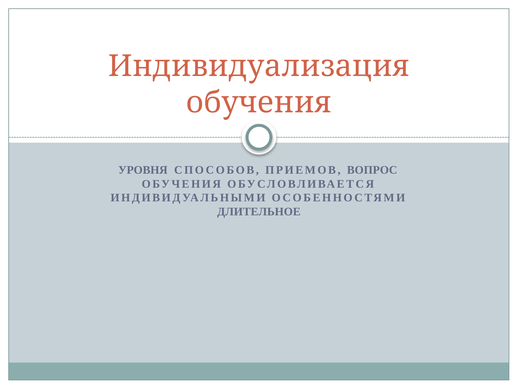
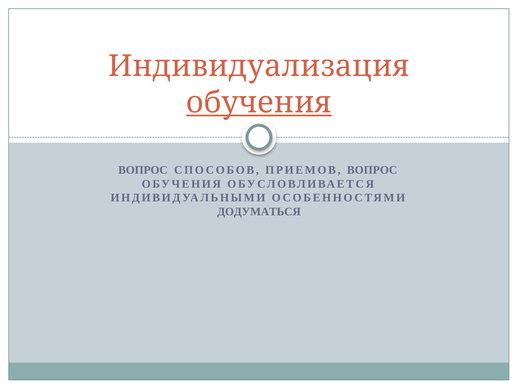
обучения at (259, 102) underline: none -> present
УРОВНЯ at (143, 170): УРОВНЯ -> ВОПРОС
ДЛИТЕЛЬНОЕ: ДЛИТЕЛЬНОЕ -> ДОДУМАТЬСЯ
